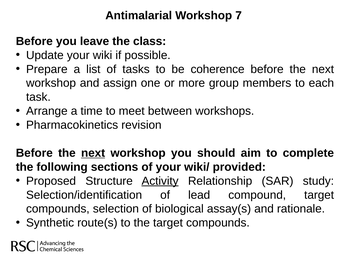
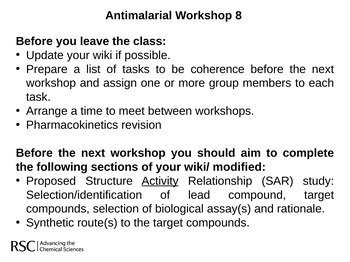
7: 7 -> 8
next at (93, 153) underline: present -> none
provided: provided -> modified
